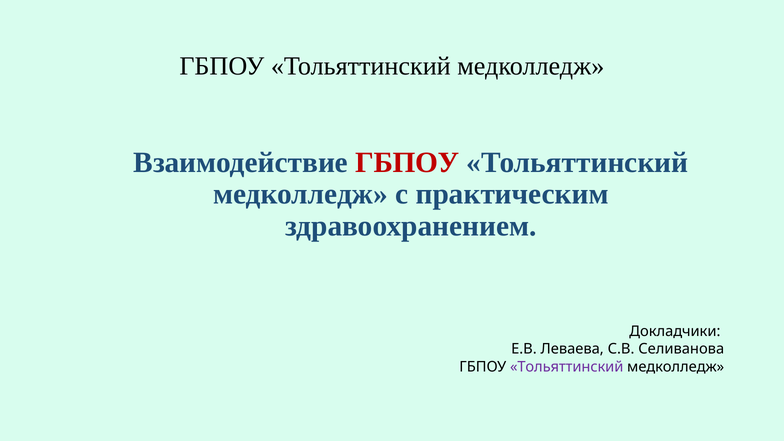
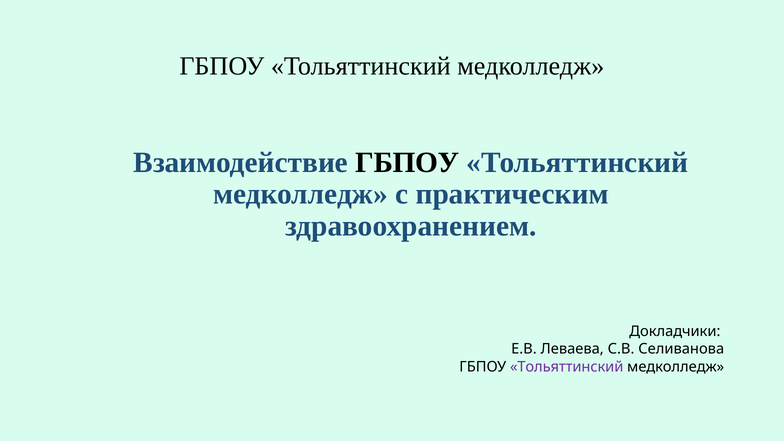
ГБПОУ at (407, 162) colour: red -> black
